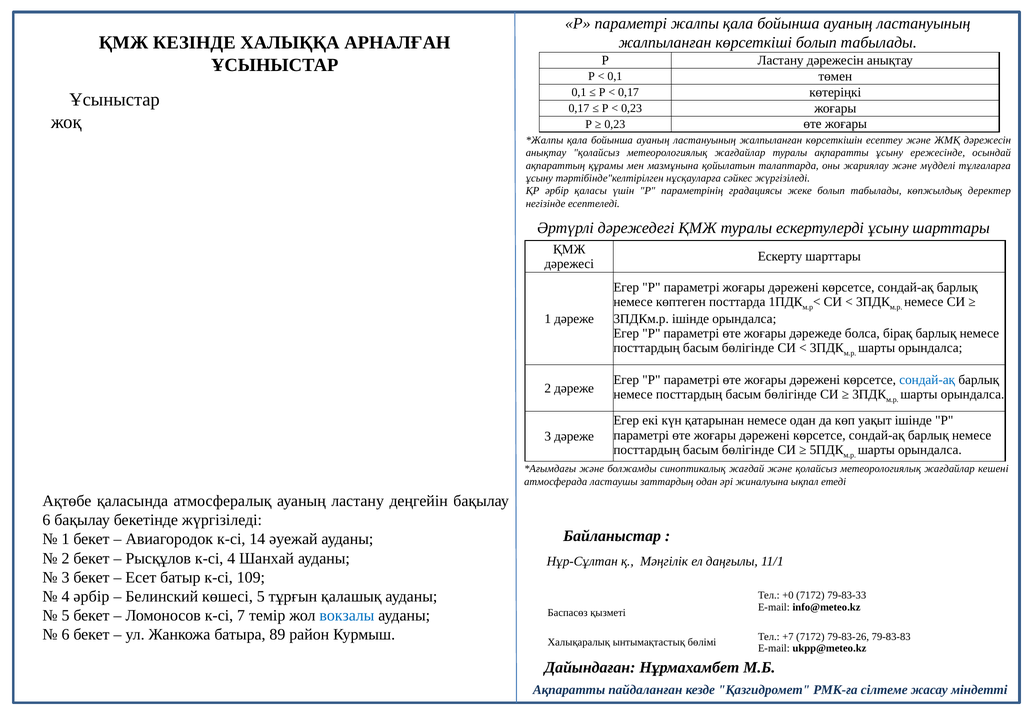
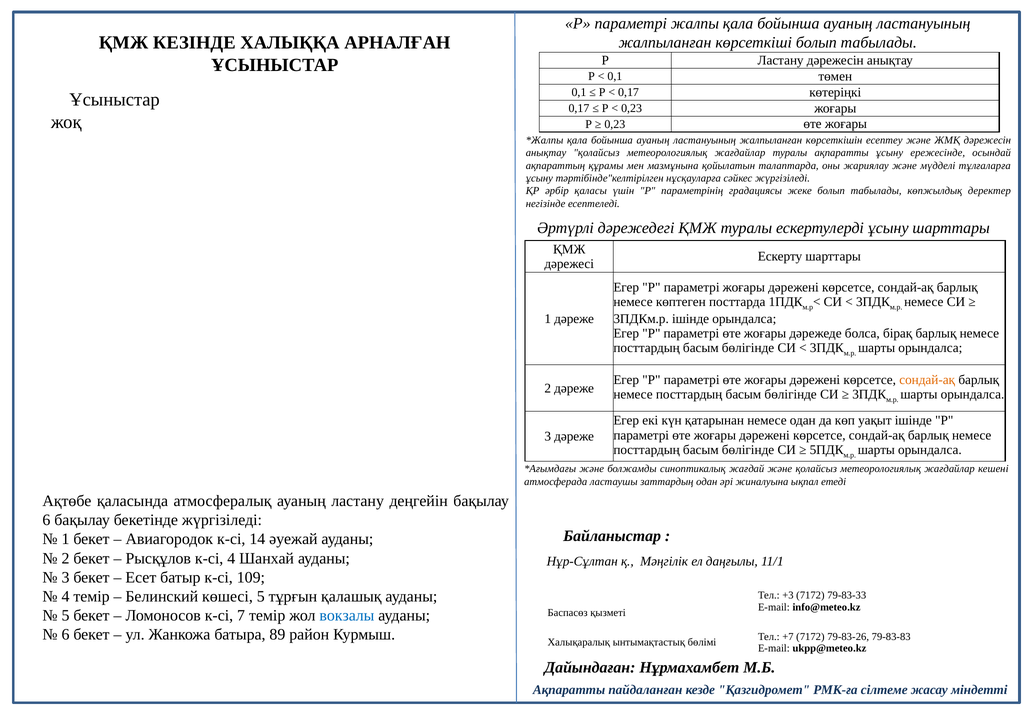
сондай-ақ at (927, 380) colour: blue -> orange
4 әрбір: әрбір -> темір
+0: +0 -> +3
